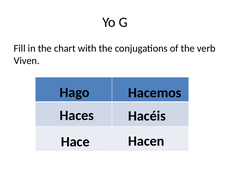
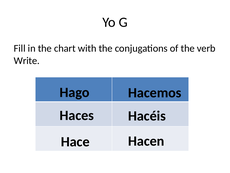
Viven: Viven -> Write
